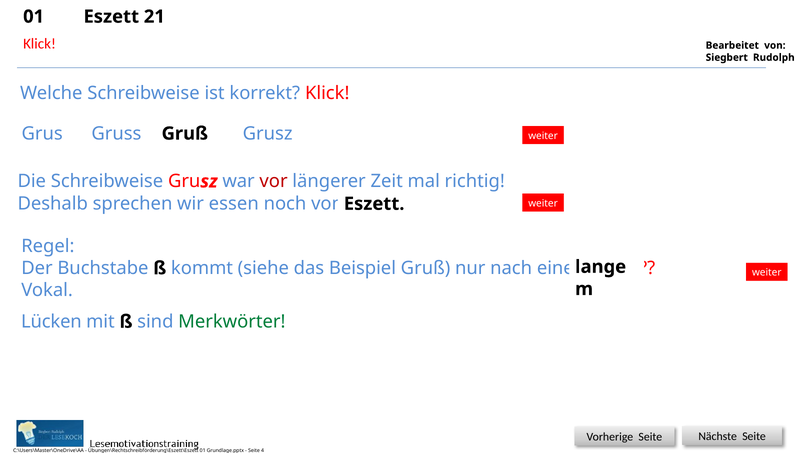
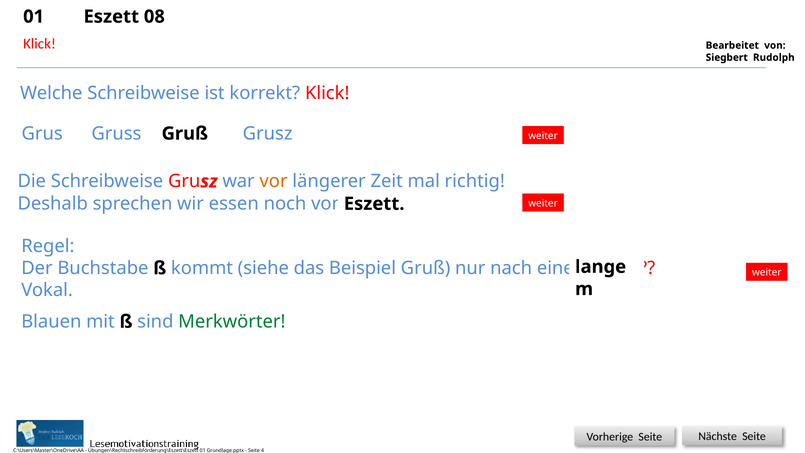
21: 21 -> 08
vor colour: red -> orange
Lücken: Lücken -> Blauen
